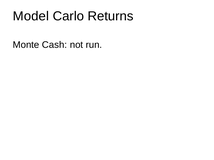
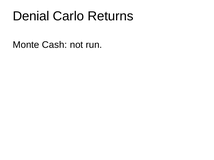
Model: Model -> Denial
